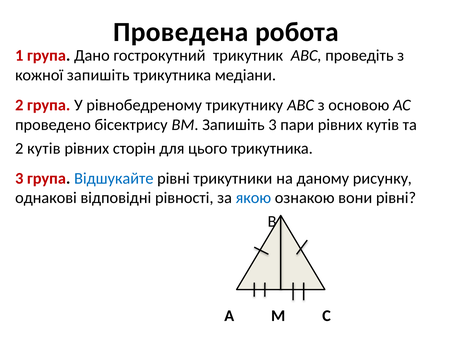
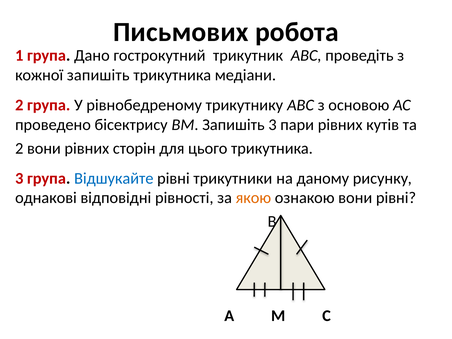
Проведена: Проведена -> Письмових
2 кутів: кутів -> вони
якою colour: blue -> orange
